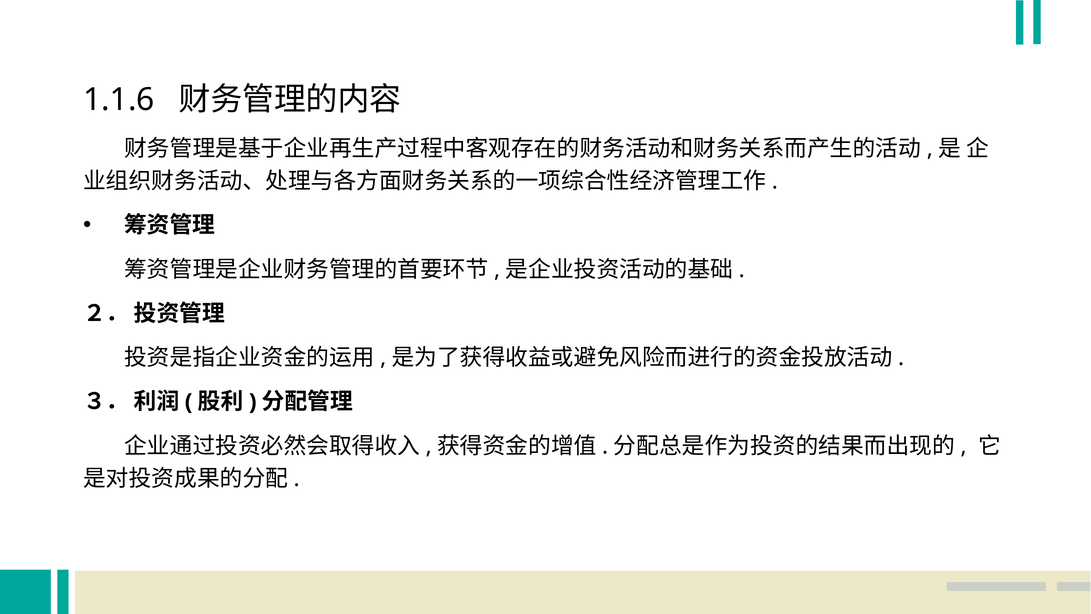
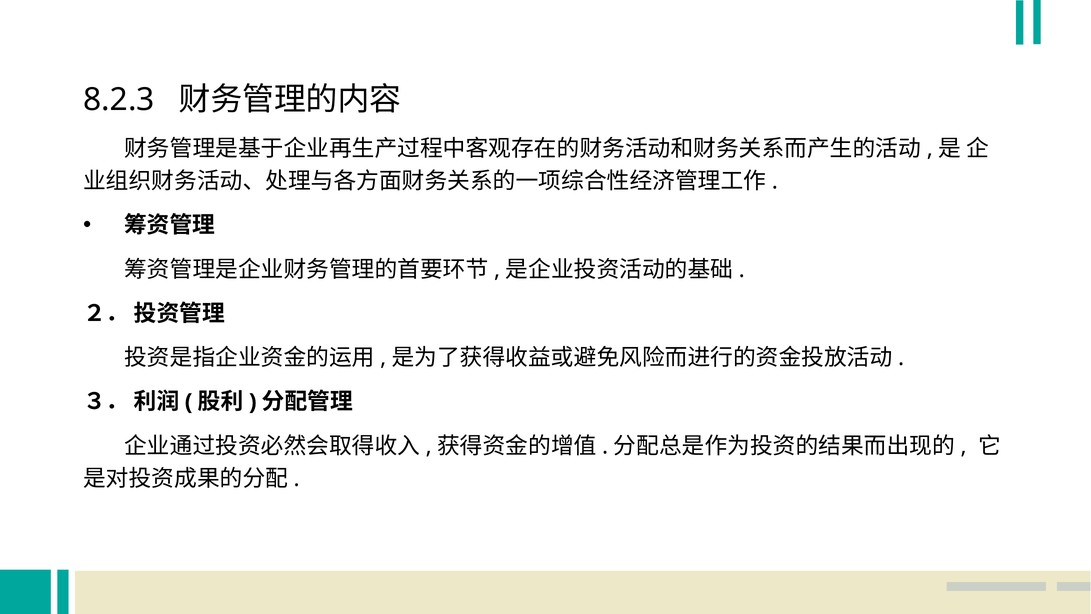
1.1.6: 1.1.6 -> 8.2.3
